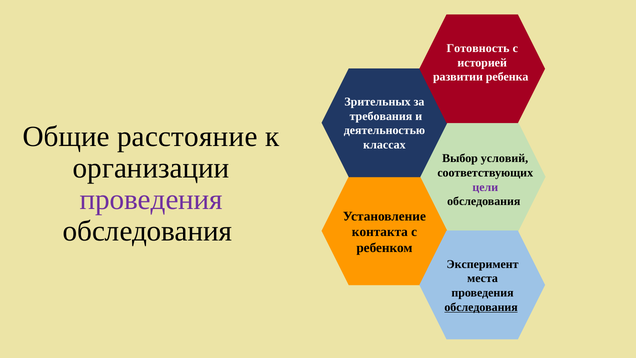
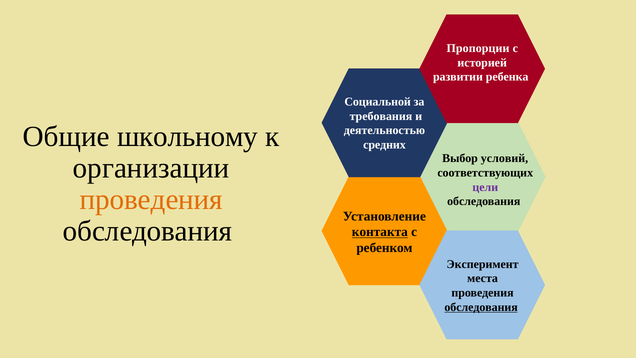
Готовность: Готовность -> Пропорции
Зрительных: Зрительных -> Социальной
расстояние: расстояние -> школьному
классах: классах -> средних
проведения at (151, 200) colour: purple -> orange
контакта underline: none -> present
